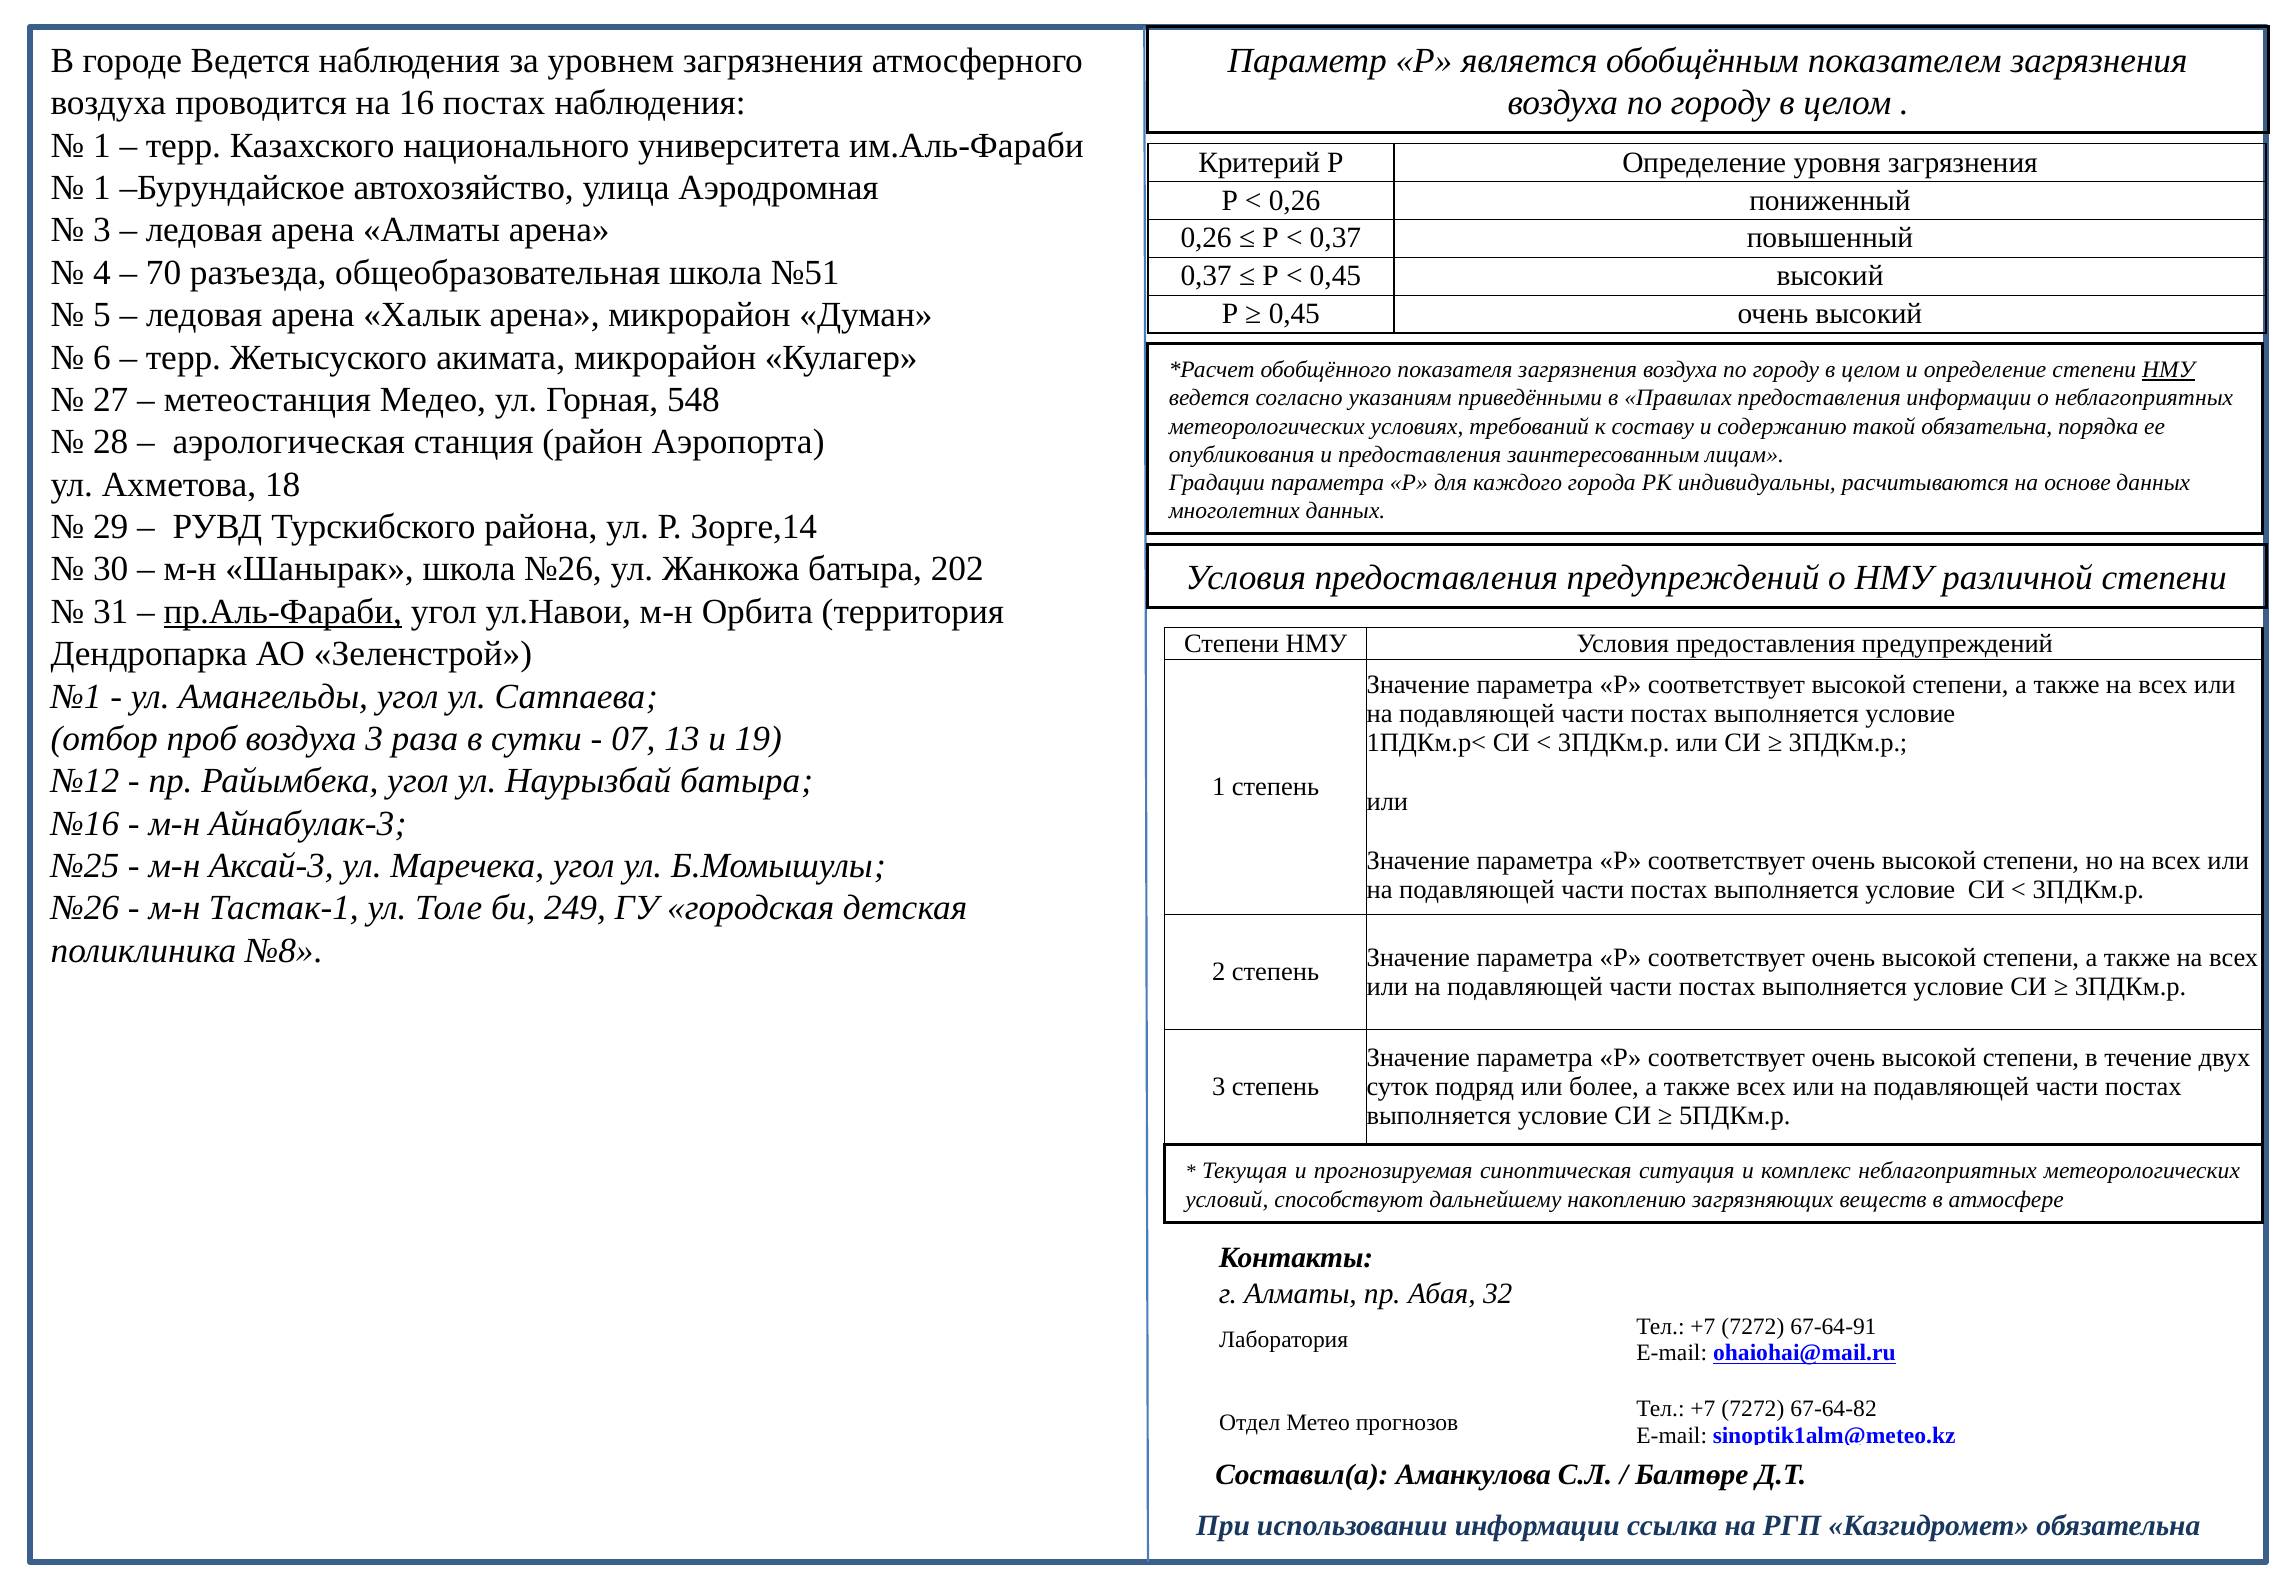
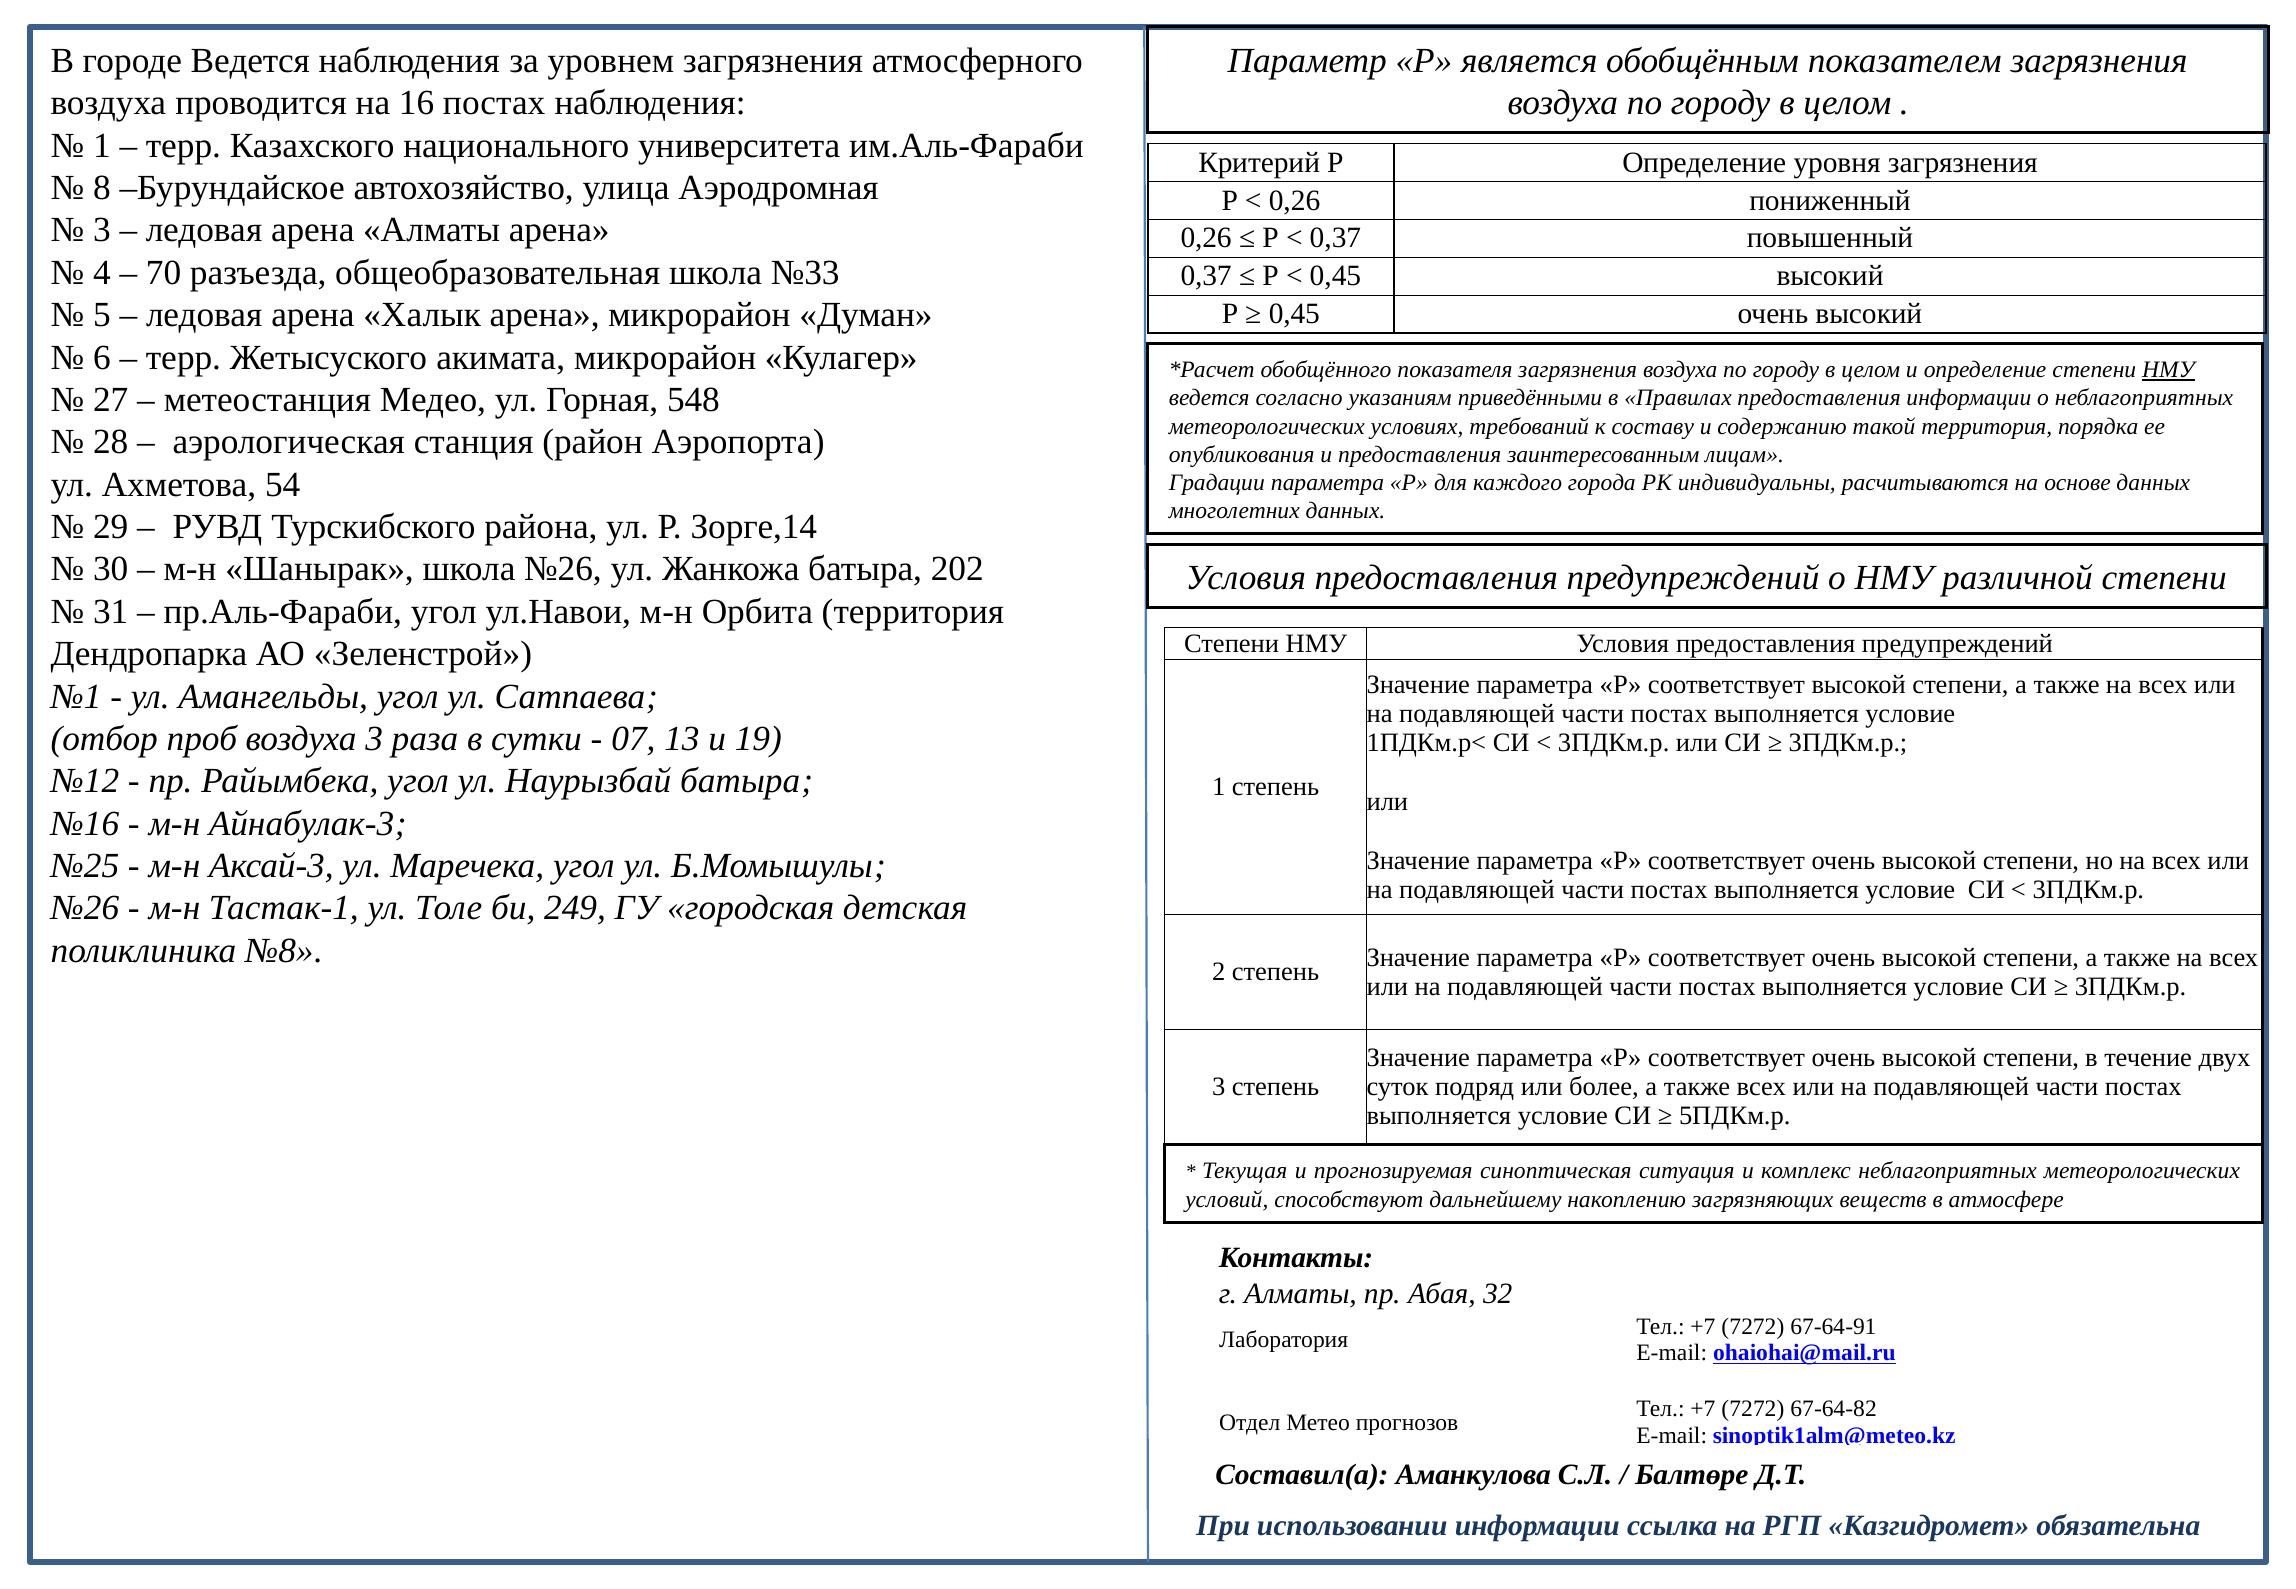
1 at (102, 188): 1 -> 8
№51: №51 -> №33
такой обязательна: обязательна -> территория
18: 18 -> 54
пр.Аль-Фараби underline: present -> none
